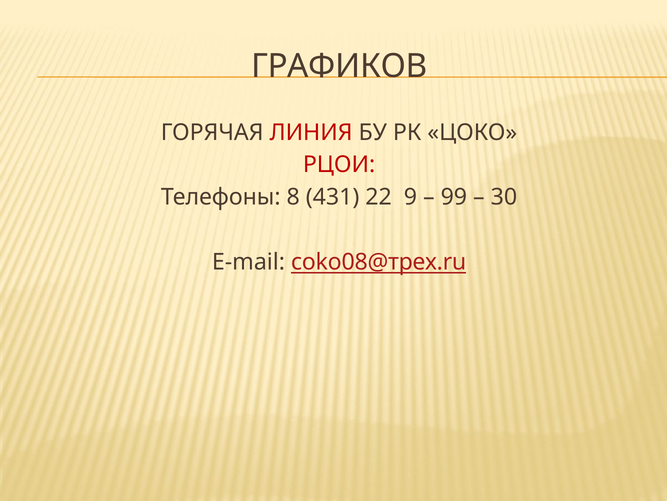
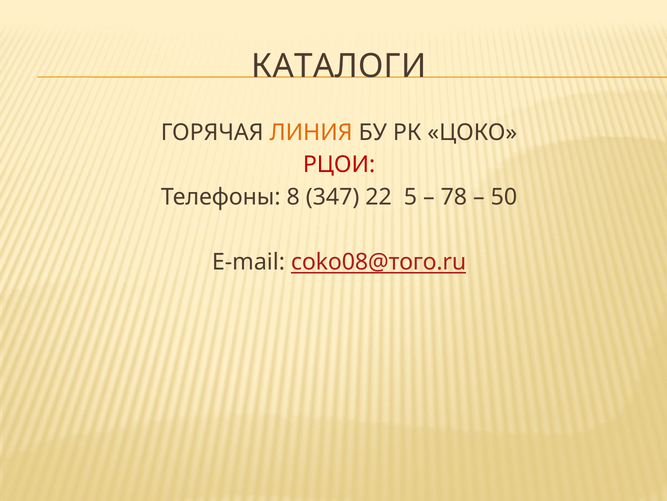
ГРАФИКОВ: ГРАФИКОВ -> КАТАЛОГИ
ЛИНИЯ colour: red -> orange
431: 431 -> 347
9: 9 -> 5
99: 99 -> 78
30: 30 -> 50
coko08@трех.ru: coko08@трех.ru -> coko08@того.ru
